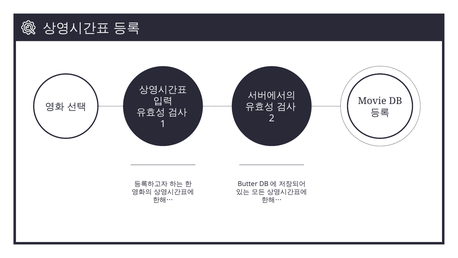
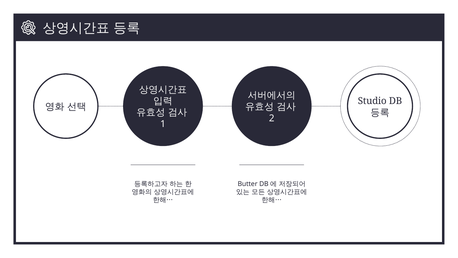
Movie: Movie -> Studio
